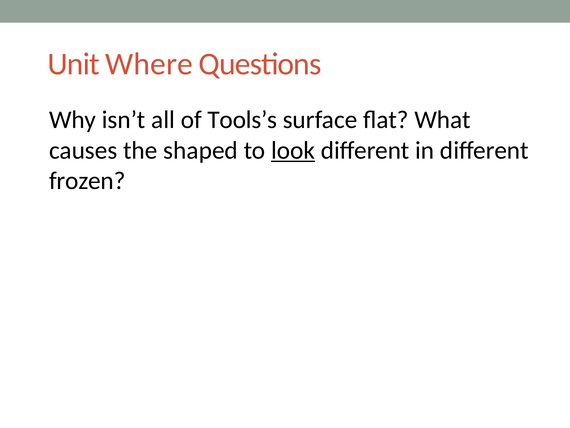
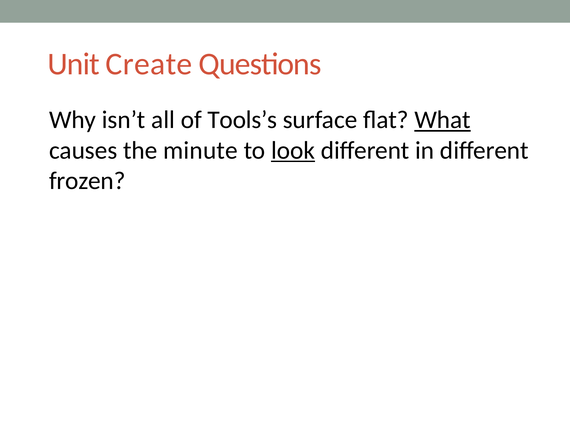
Where: Where -> Create
What underline: none -> present
shaped: shaped -> minute
